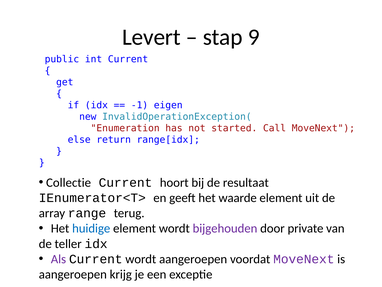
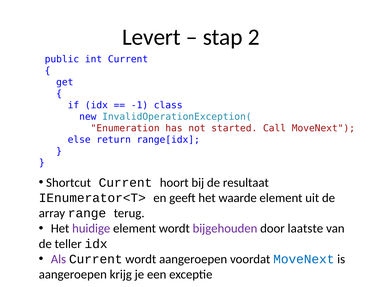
9: 9 -> 2
eigen: eigen -> class
Collectie: Collectie -> Shortcut
huidige colour: blue -> purple
private: private -> laatste
MoveNext at (304, 259) colour: purple -> blue
